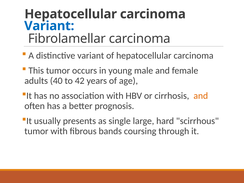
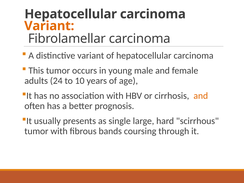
Variant at (49, 26) colour: blue -> orange
40: 40 -> 24
42: 42 -> 10
